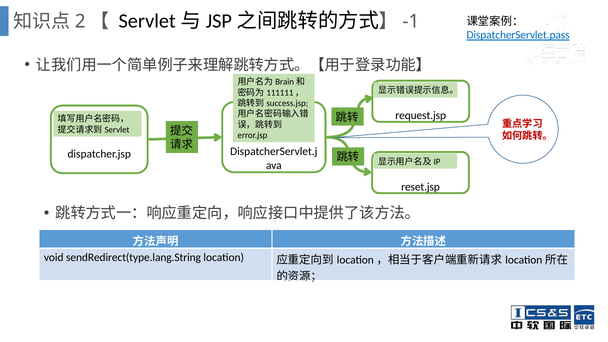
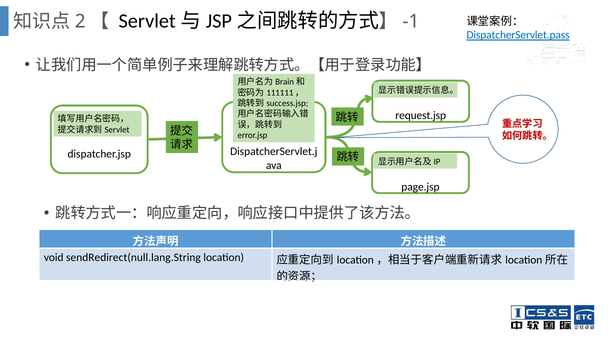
reset.jsp: reset.jsp -> page.jsp
sendRedirect(type.lang.String: sendRedirect(type.lang.String -> sendRedirect(null.lang.String
